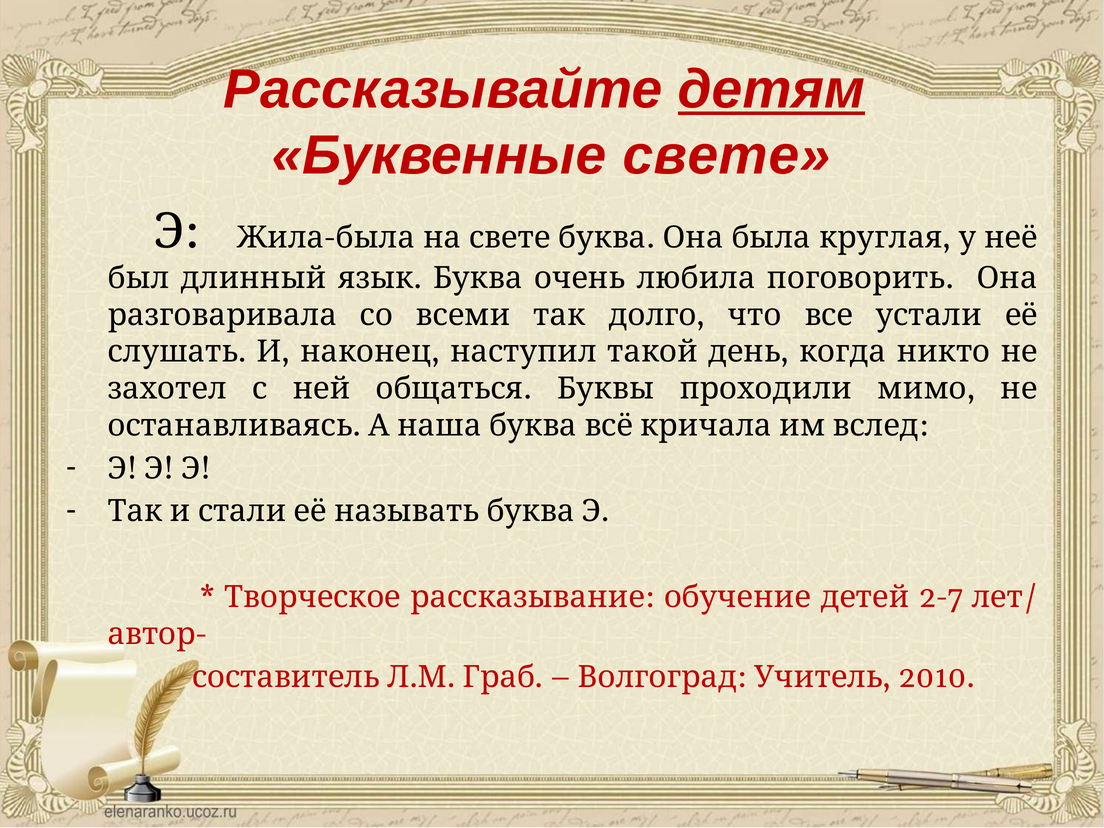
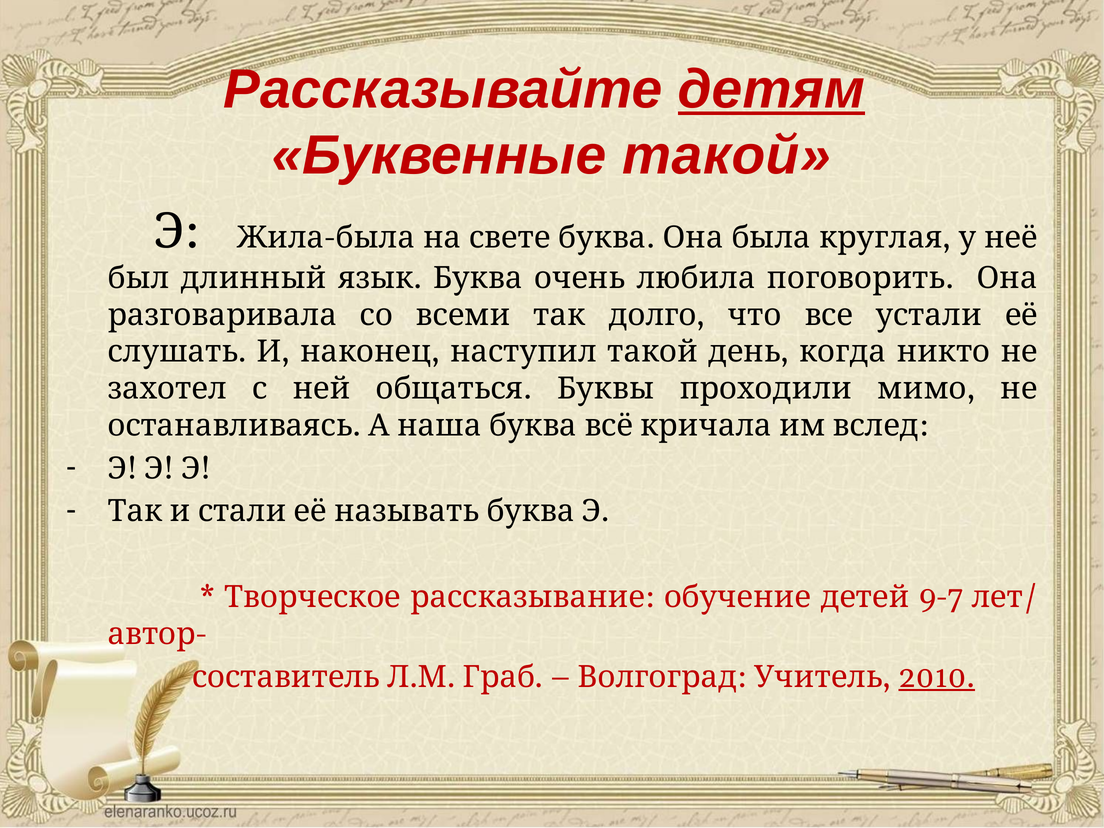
Буквенные свете: свете -> такой
2-7: 2-7 -> 9-7
2010 underline: none -> present
